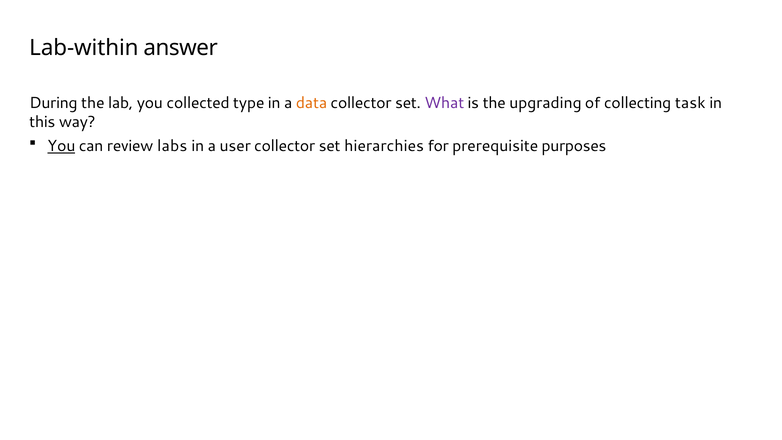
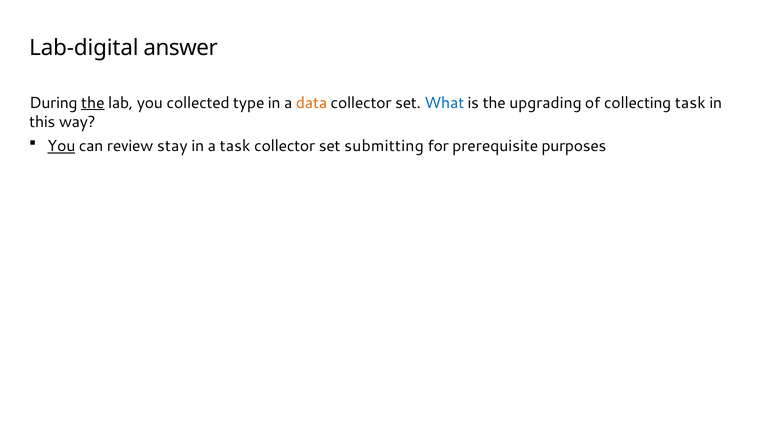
Lab-within: Lab-within -> Lab-digital
the at (93, 103) underline: none -> present
What colour: purple -> blue
labs: labs -> stay
a user: user -> task
hierarchies: hierarchies -> submitting
